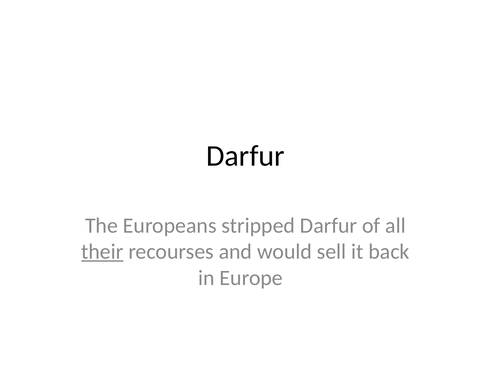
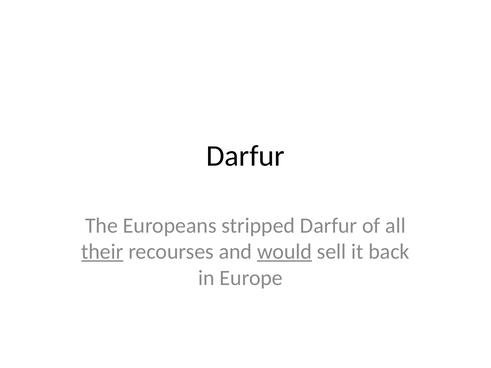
would underline: none -> present
